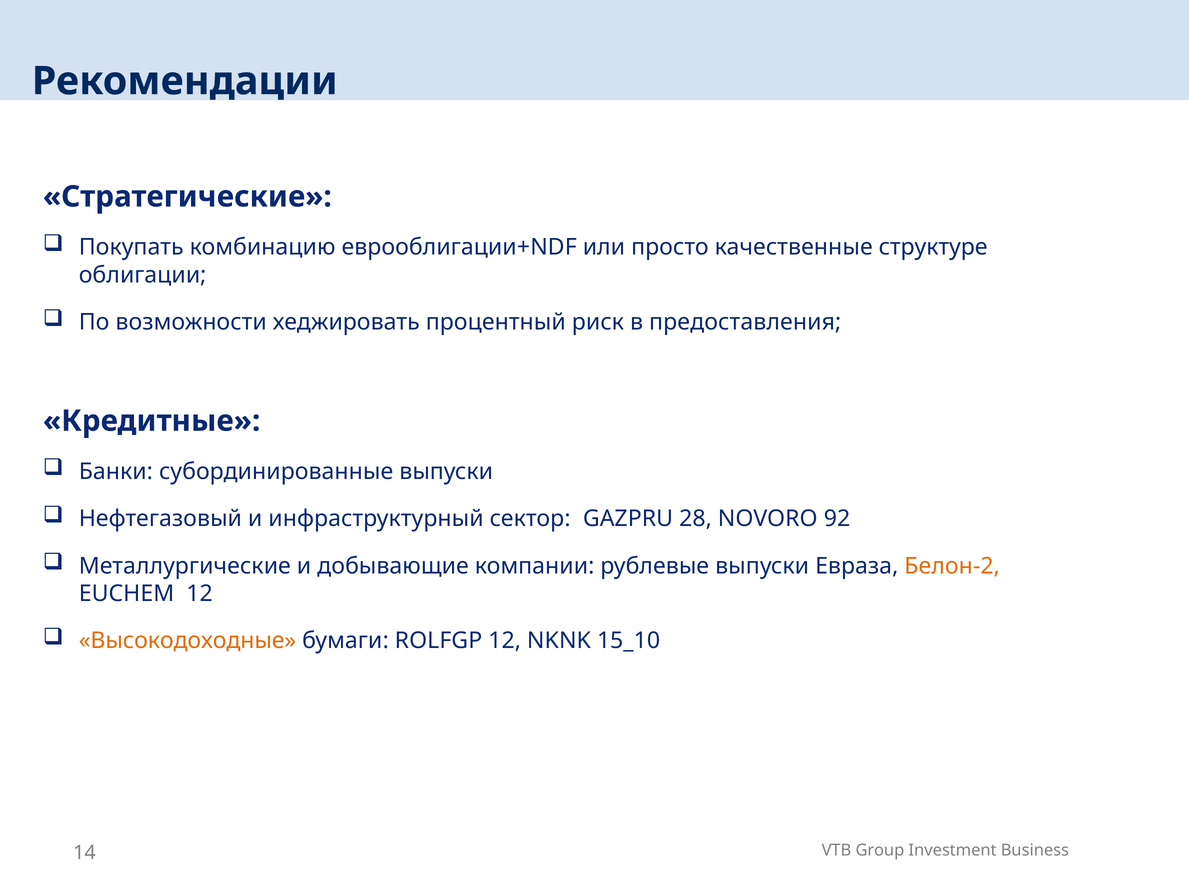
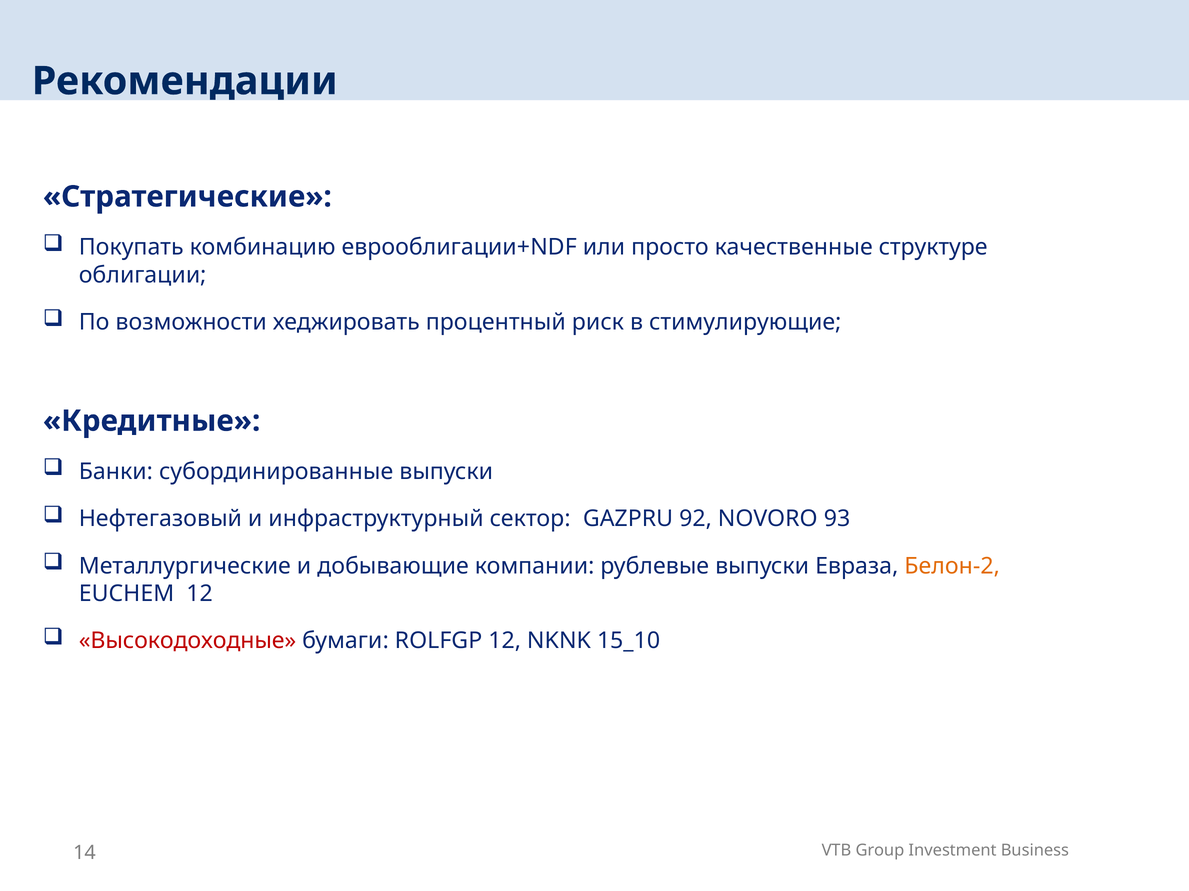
предоставления: предоставления -> стимулирующие
28: 28 -> 92
92: 92 -> 93
Высокодоходные colour: orange -> red
